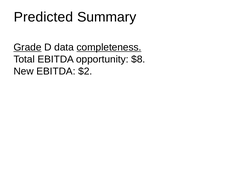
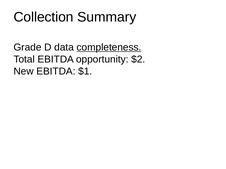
Predicted: Predicted -> Collection
Grade underline: present -> none
$8: $8 -> $2
$2: $2 -> $1
